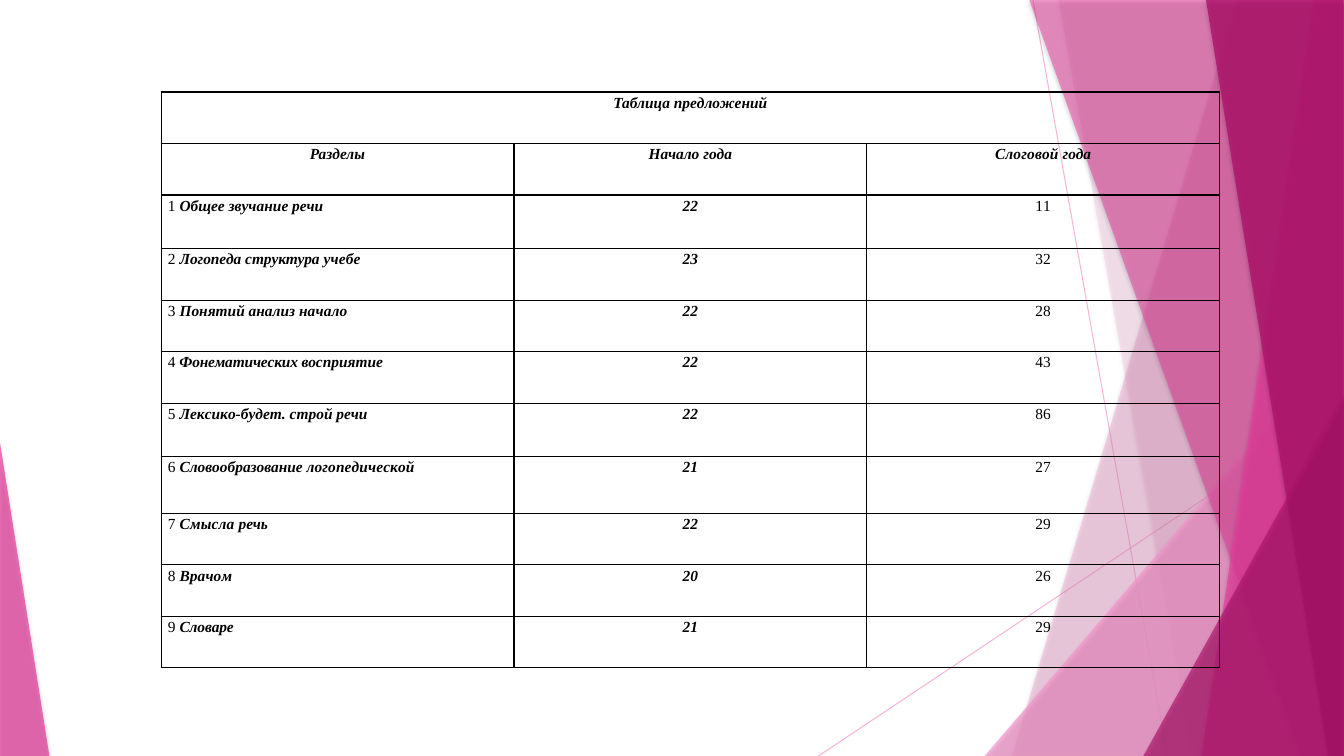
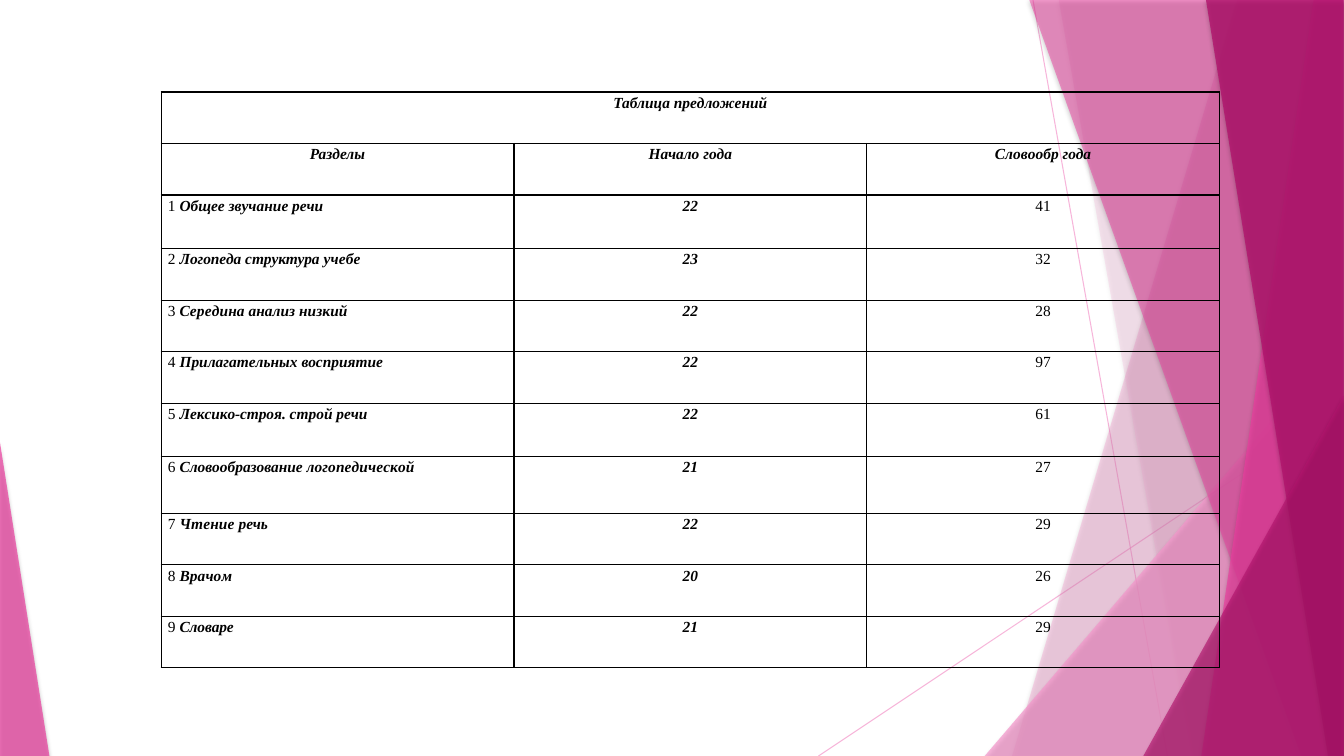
Слоговой: Слоговой -> Словообр
11: 11 -> 41
Понятий: Понятий -> Середина
анализ начало: начало -> низкий
Фонематических: Фонематических -> Прилагательных
43: 43 -> 97
Лексико-будет: Лексико-будет -> Лексико-строя
86: 86 -> 61
Смысла: Смысла -> Чтение
